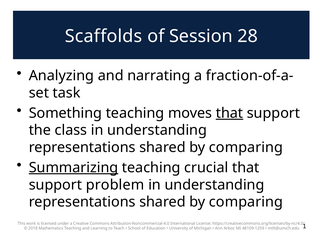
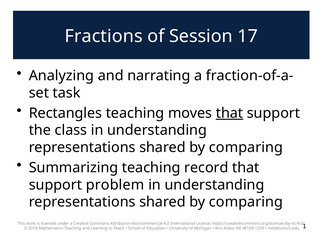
Scaffolds: Scaffolds -> Fractions
28: 28 -> 17
Something: Something -> Rectangles
Summarizing underline: present -> none
crucial: crucial -> record
